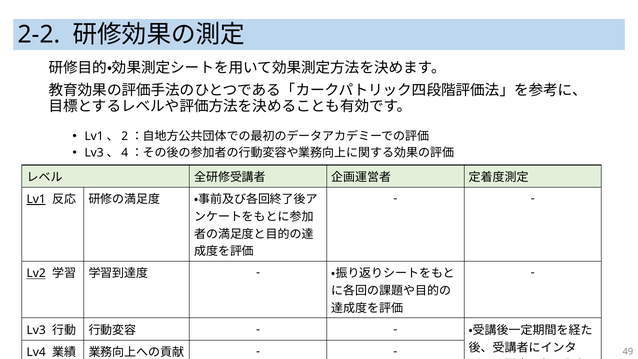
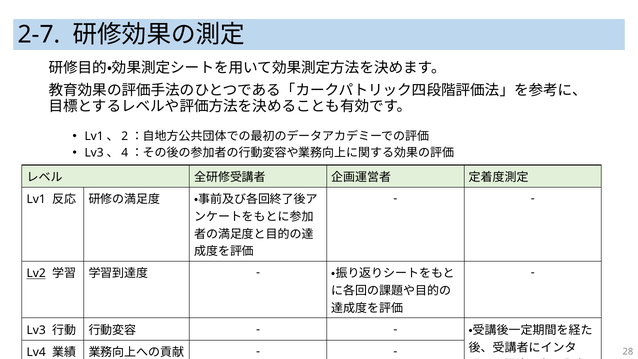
2-2: 2-2 -> 2-7
Lv1 underline: present -> none
49: 49 -> 28
